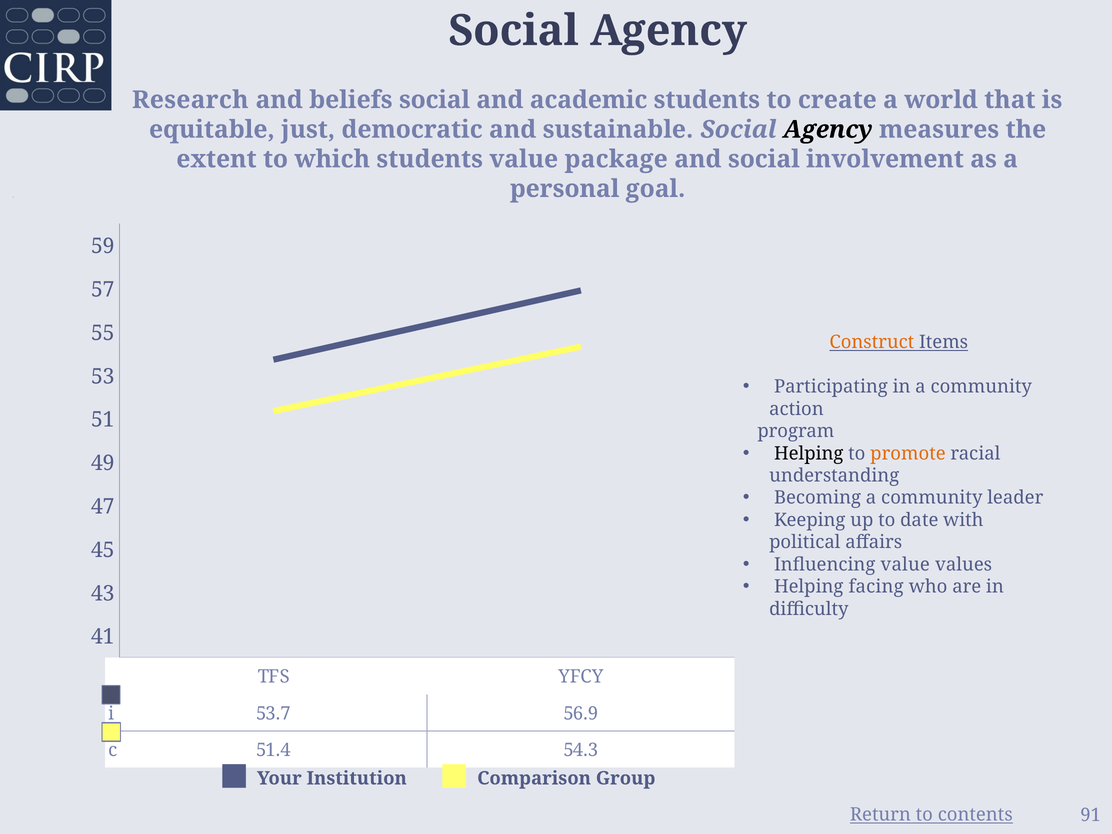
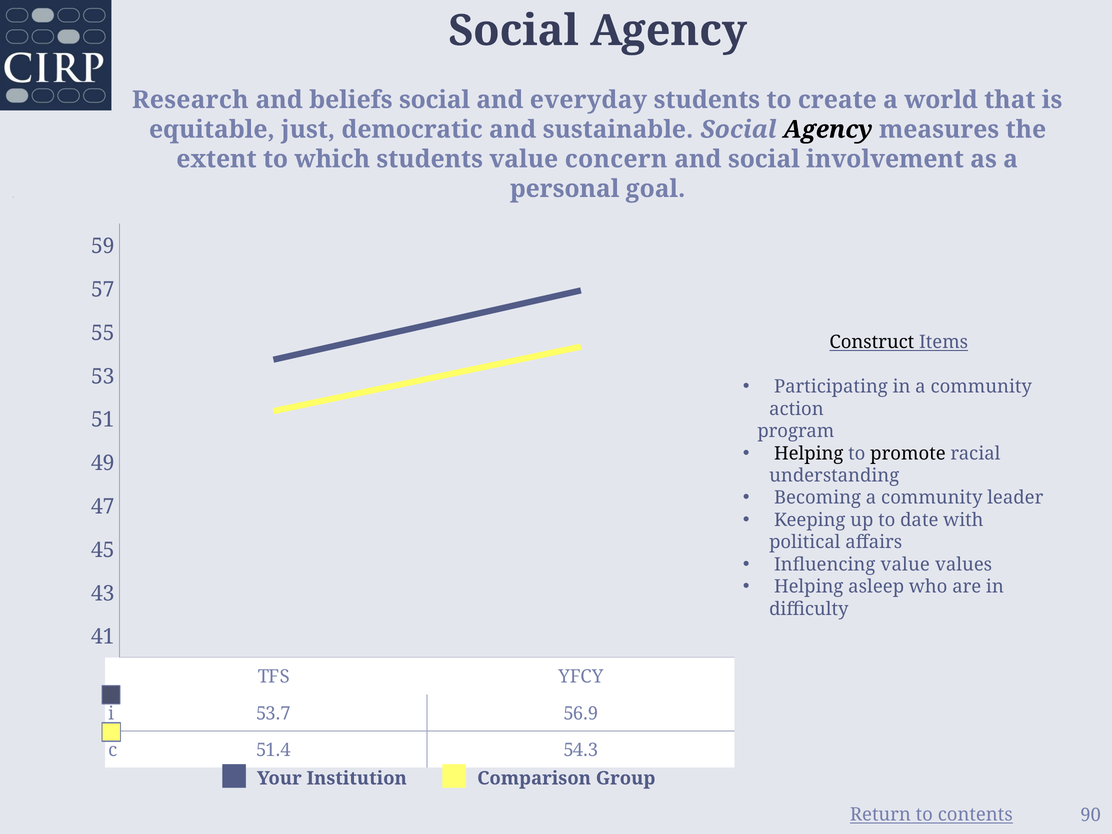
academic: academic -> everyday
package: package -> concern
Construct colour: orange -> black
promote colour: orange -> black
facing: facing -> asleep
91: 91 -> 90
